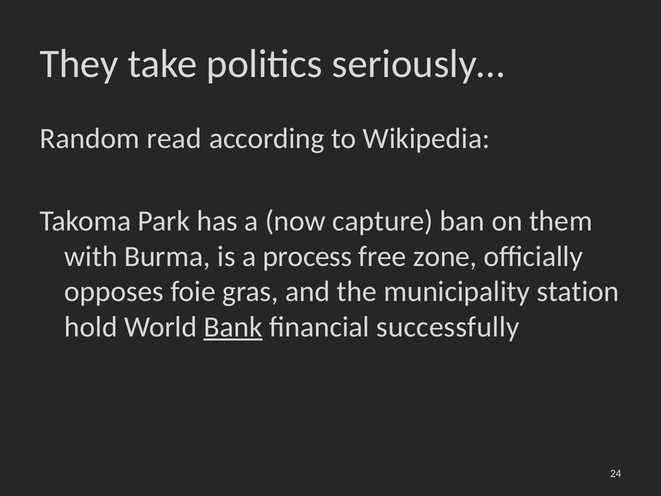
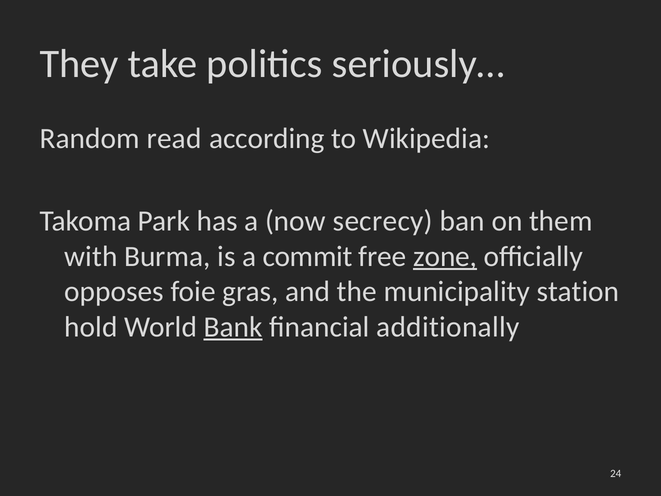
capture: capture -> secrecy
process: process -> commit
zone underline: none -> present
successfully: successfully -> additionally
